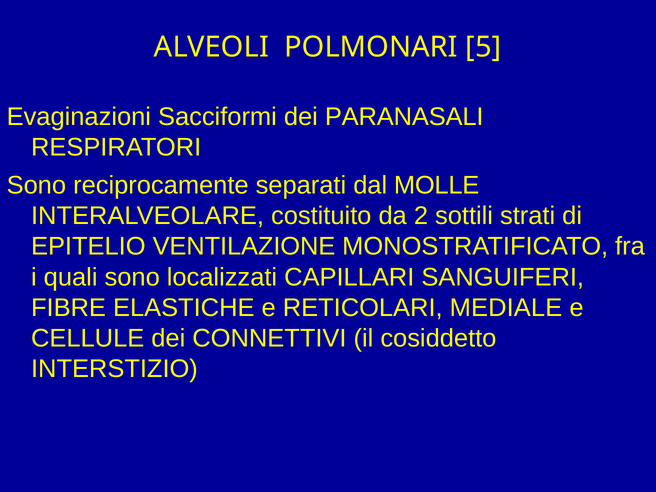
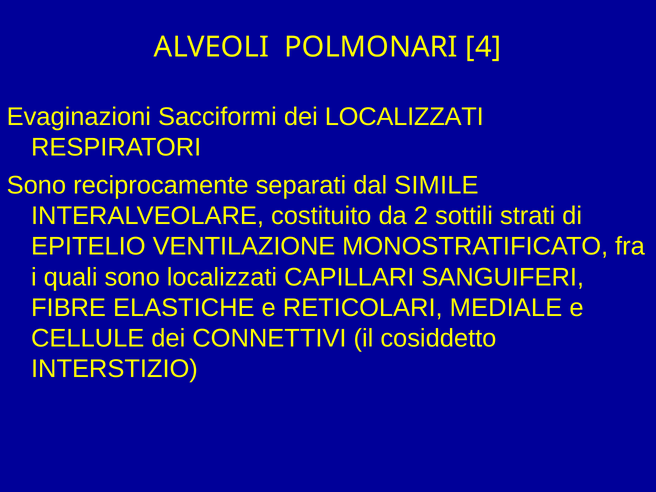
5: 5 -> 4
dei PARANASALI: PARANASALI -> LOCALIZZATI
MOLLE: MOLLE -> SIMILE
